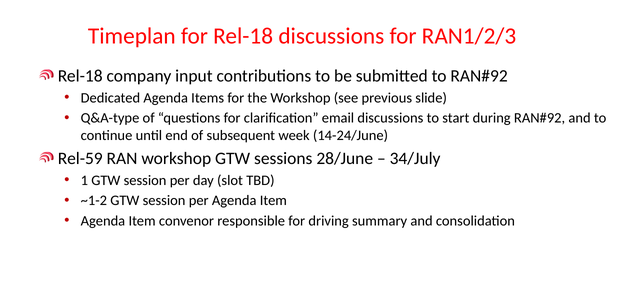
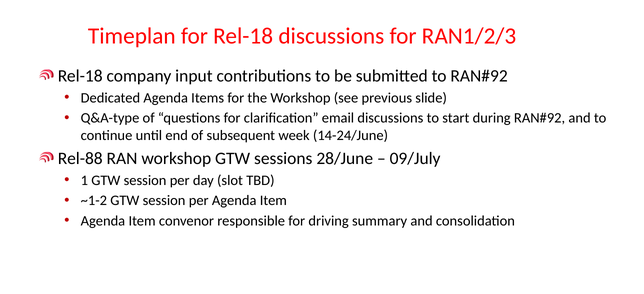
Rel-59: Rel-59 -> Rel-88
34/July: 34/July -> 09/July
